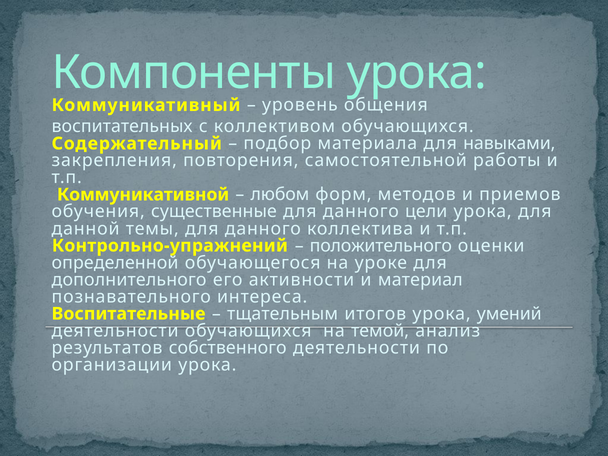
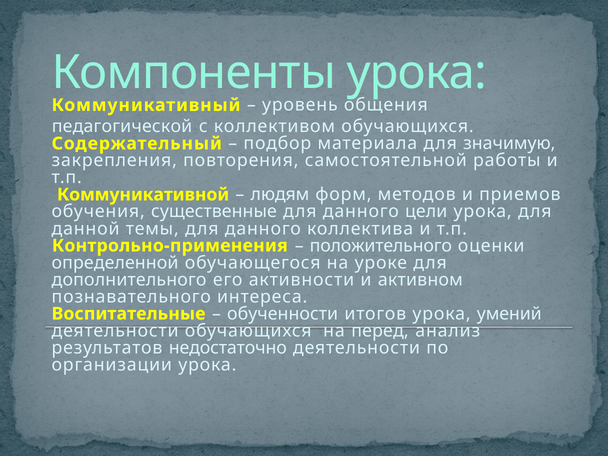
воспитательных: воспитательных -> педагогической
навыками: навыками -> значимую
любом: любом -> людям
Контрольно-упражнений: Контрольно-упражнений -> Контрольно-применения
материал: материал -> активном
тщательным: тщательным -> обученности
темой: темой -> перед
собственного: собственного -> недостаточно
